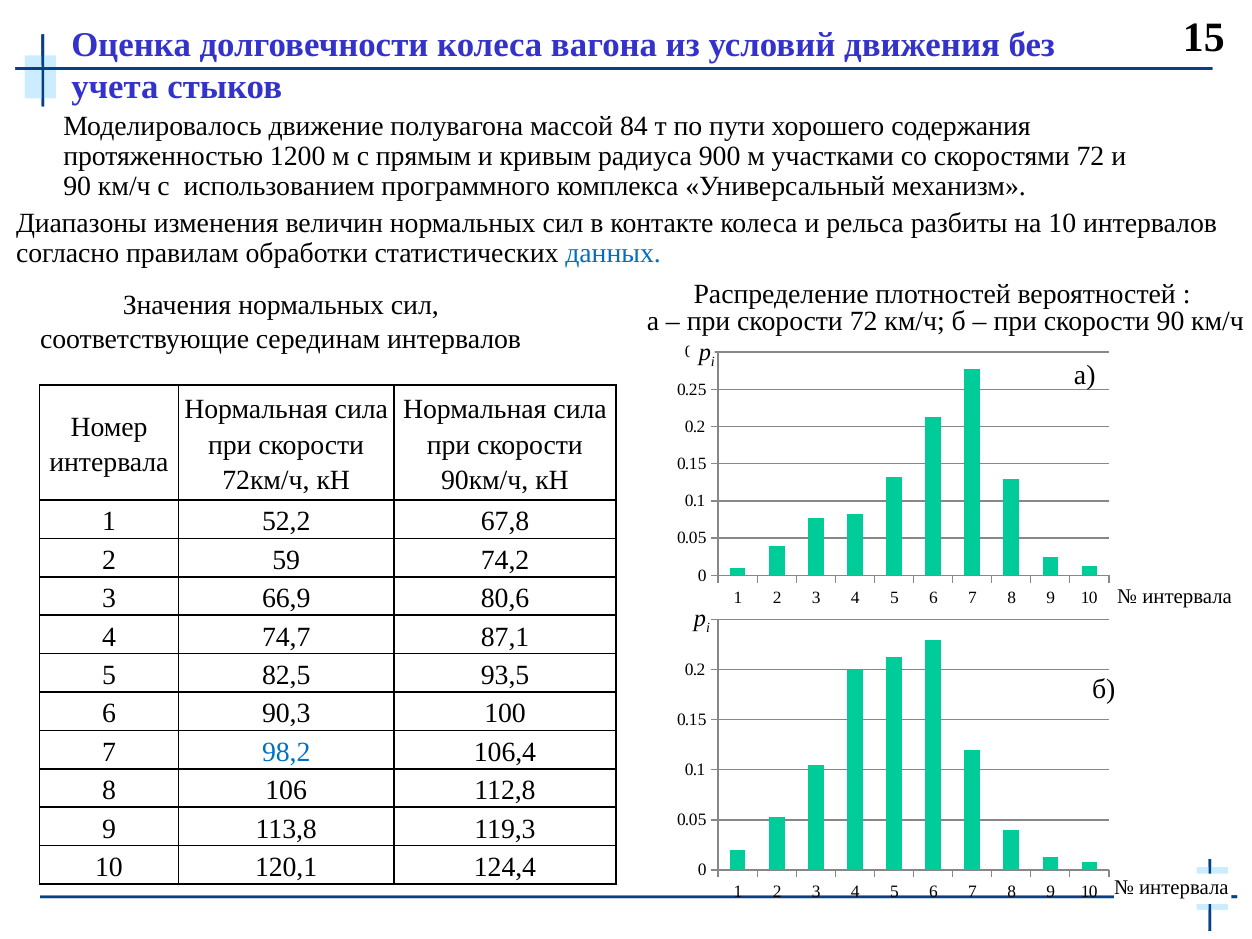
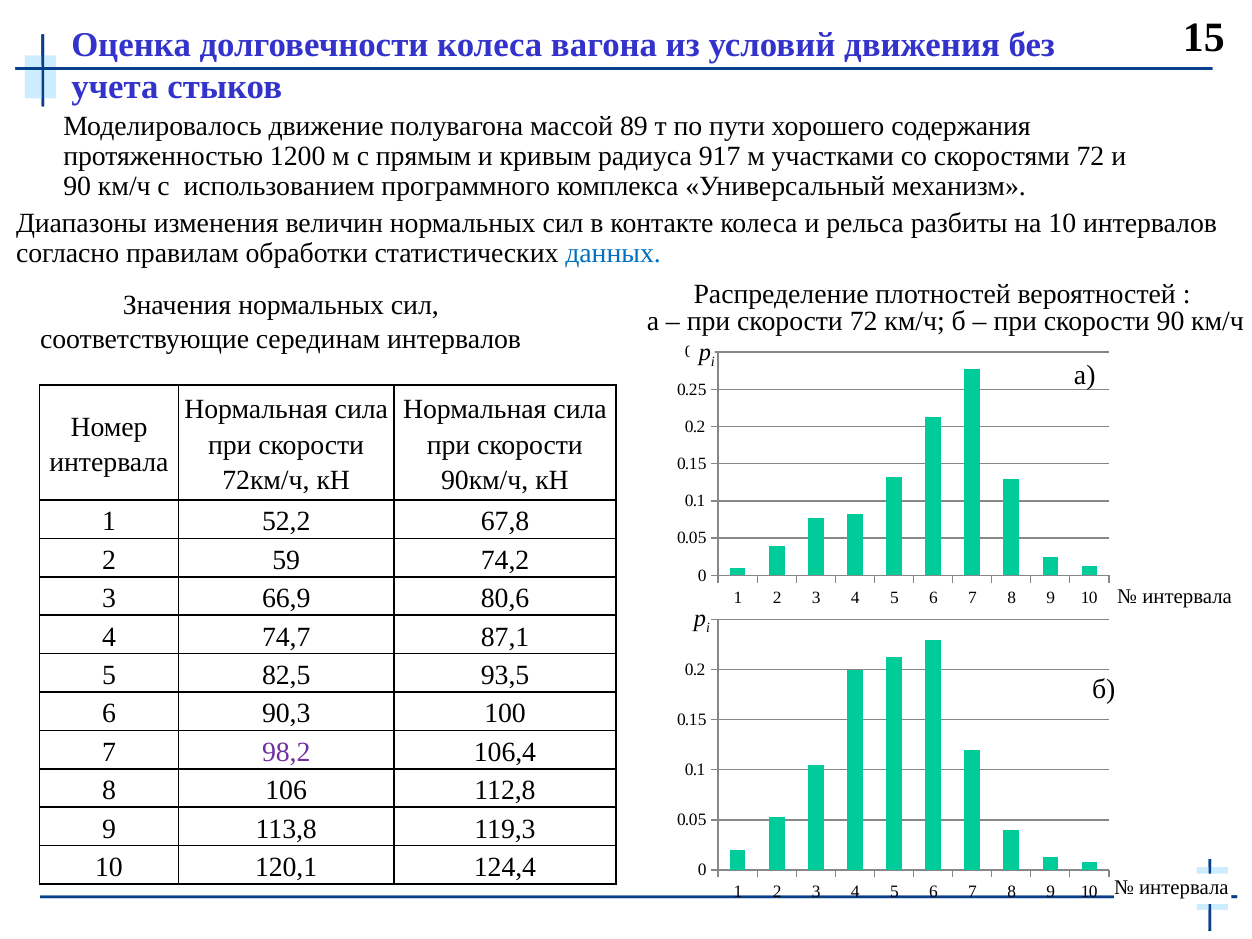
84: 84 -> 89
900: 900 -> 917
98,2 colour: blue -> purple
